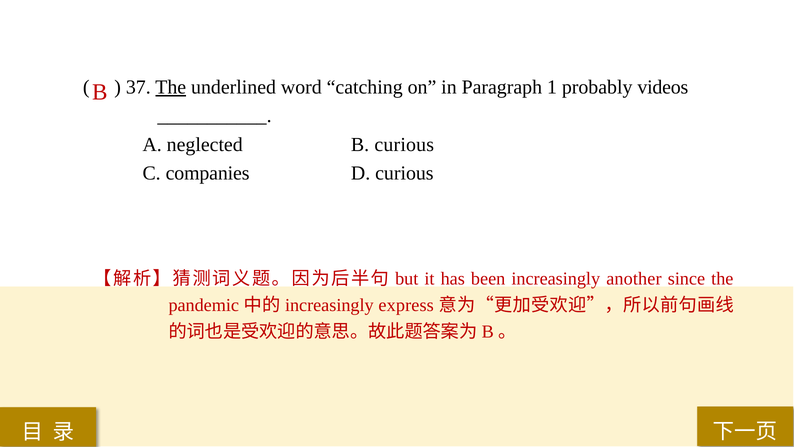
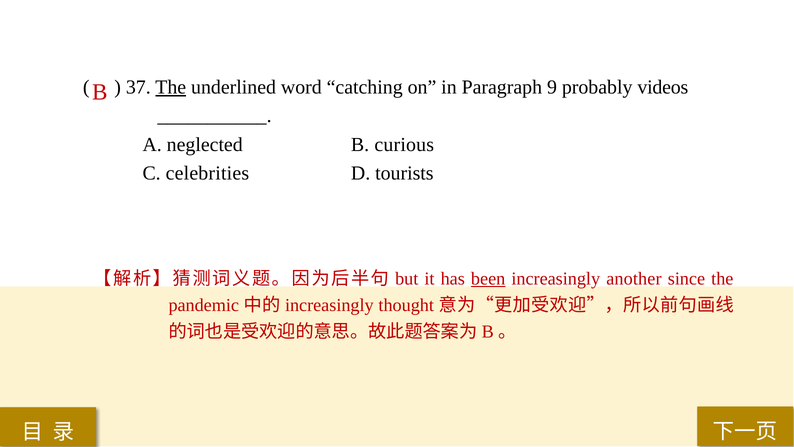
1: 1 -> 9
companies: companies -> celebrities
D curious: curious -> tourists
been underline: none -> present
express: express -> thought
